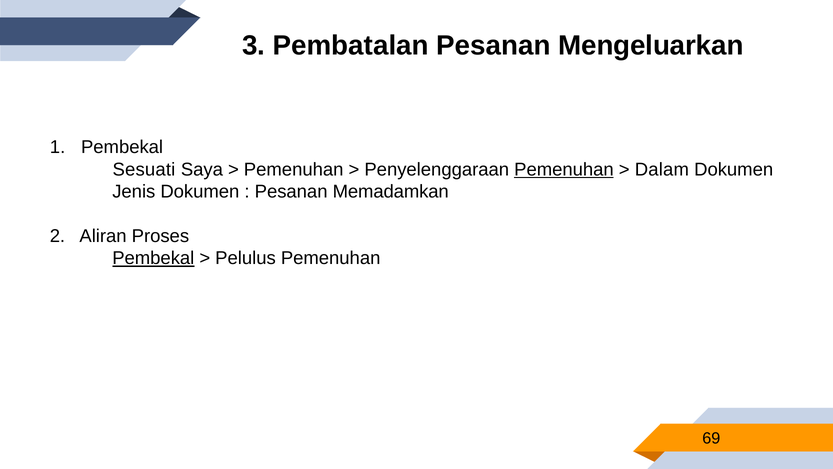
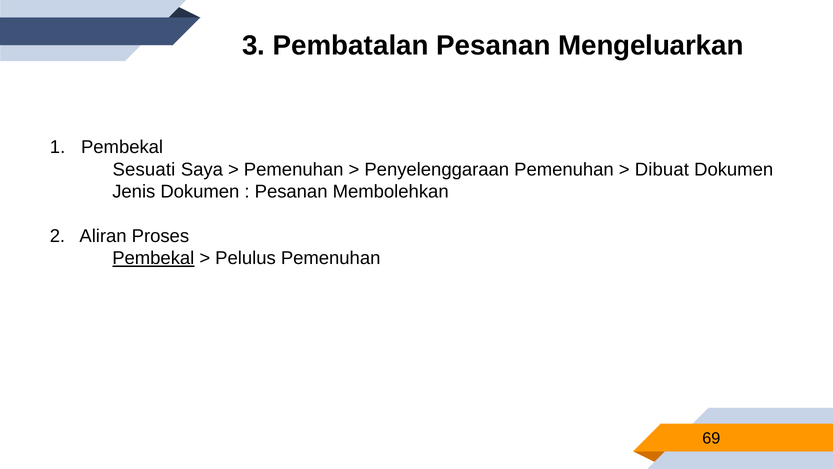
Pemenuhan at (564, 169) underline: present -> none
Dalam: Dalam -> Dibuat
Memadamkan: Memadamkan -> Membolehkan
